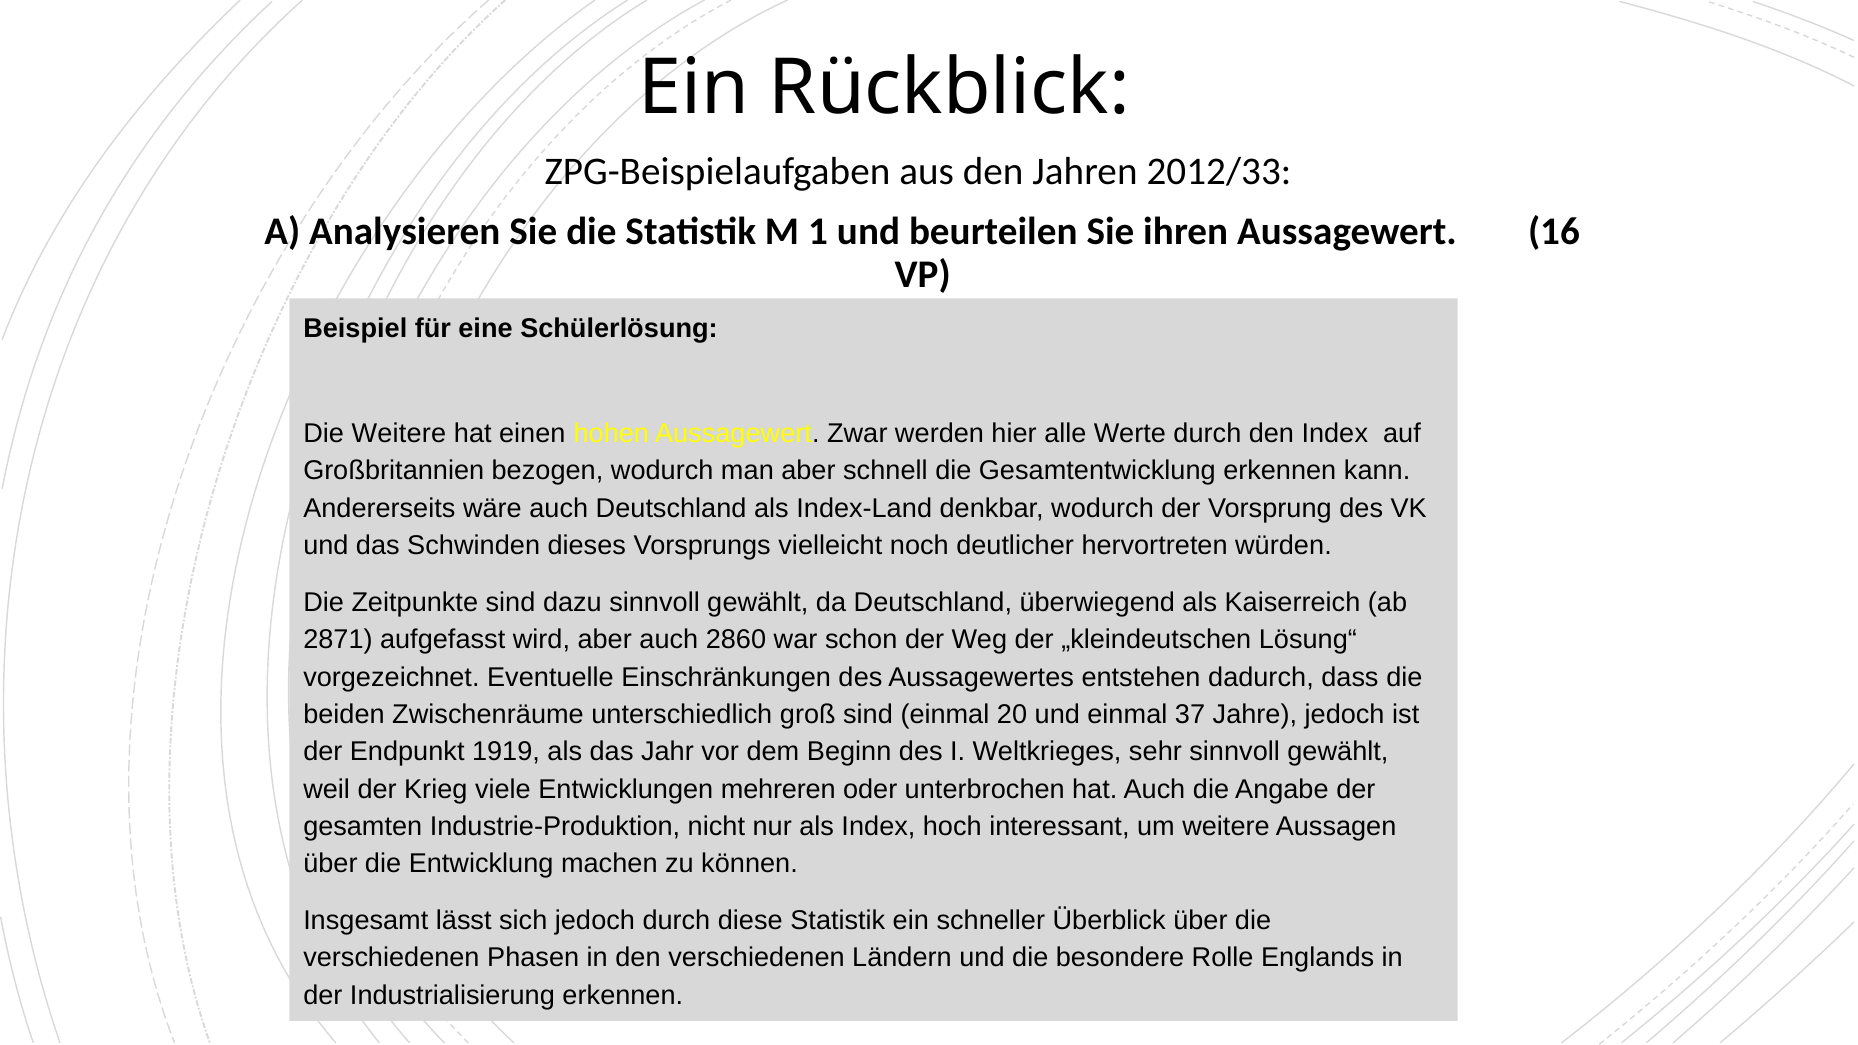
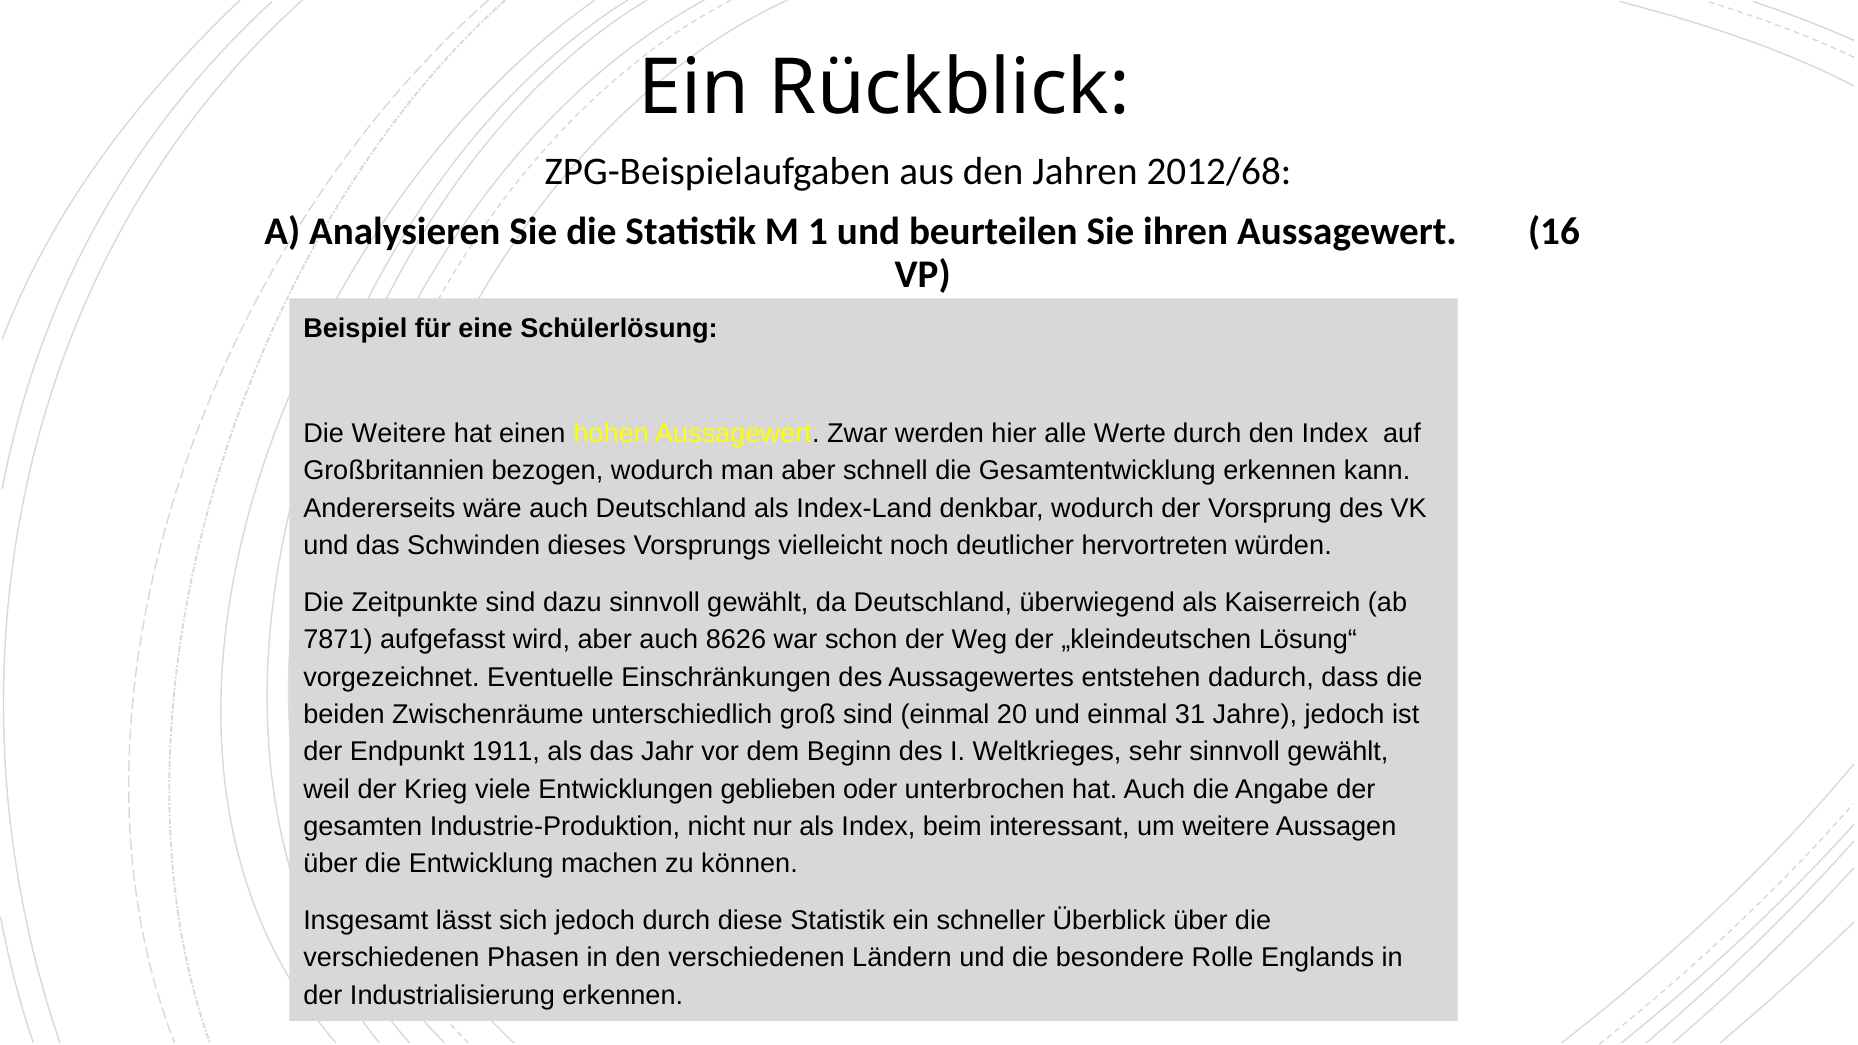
2012/33: 2012/33 -> 2012/68
2871: 2871 -> 7871
2860: 2860 -> 8626
37: 37 -> 31
1919: 1919 -> 1911
mehreren: mehreren -> geblieben
hoch: hoch -> beim
